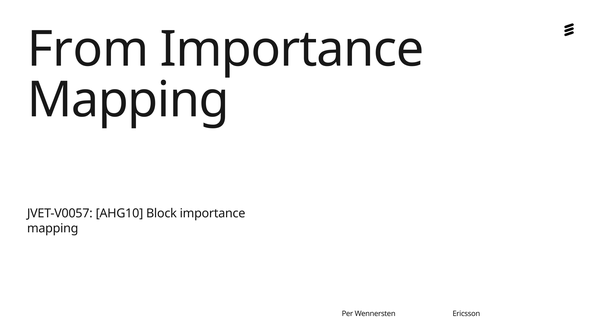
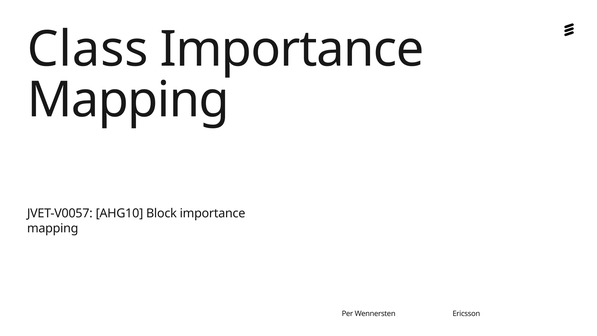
From: From -> Class
